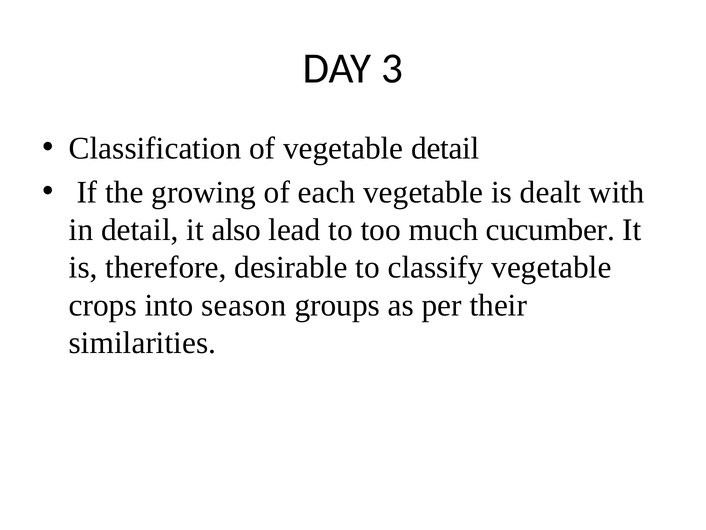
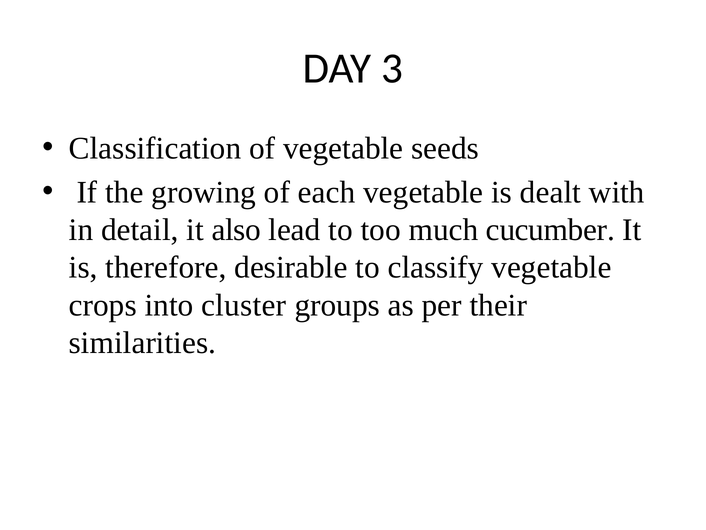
vegetable detail: detail -> seeds
season: season -> cluster
